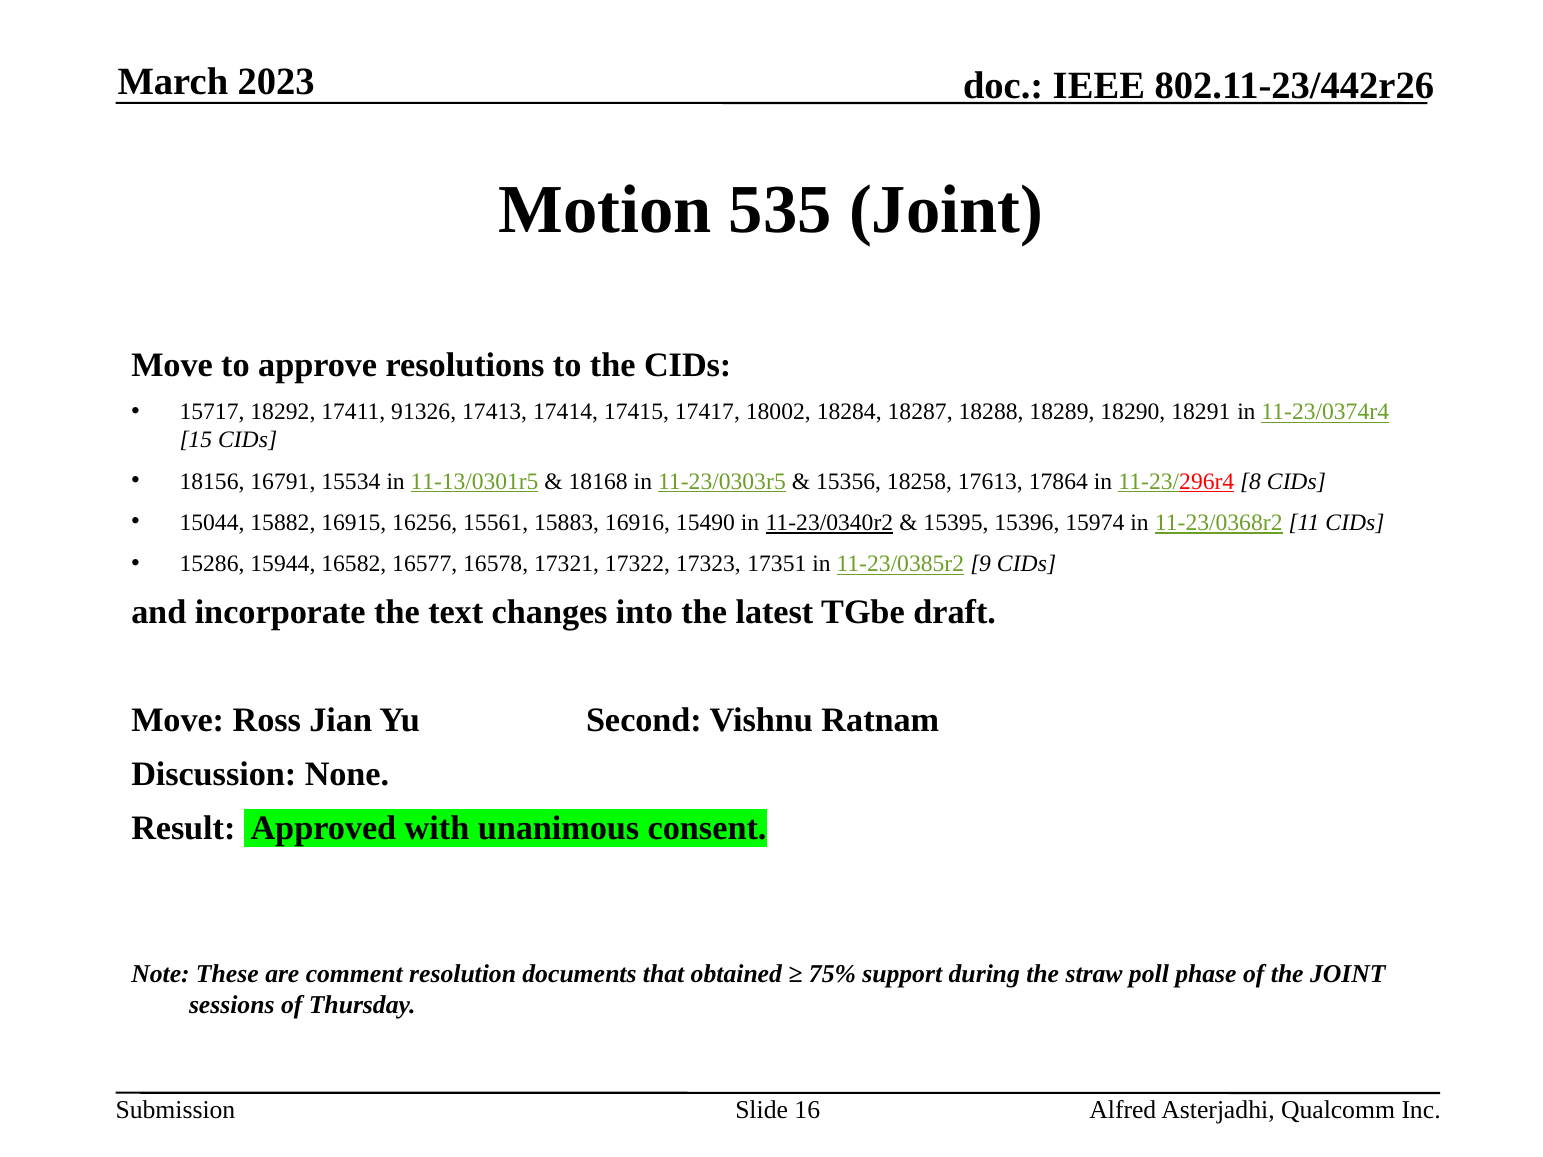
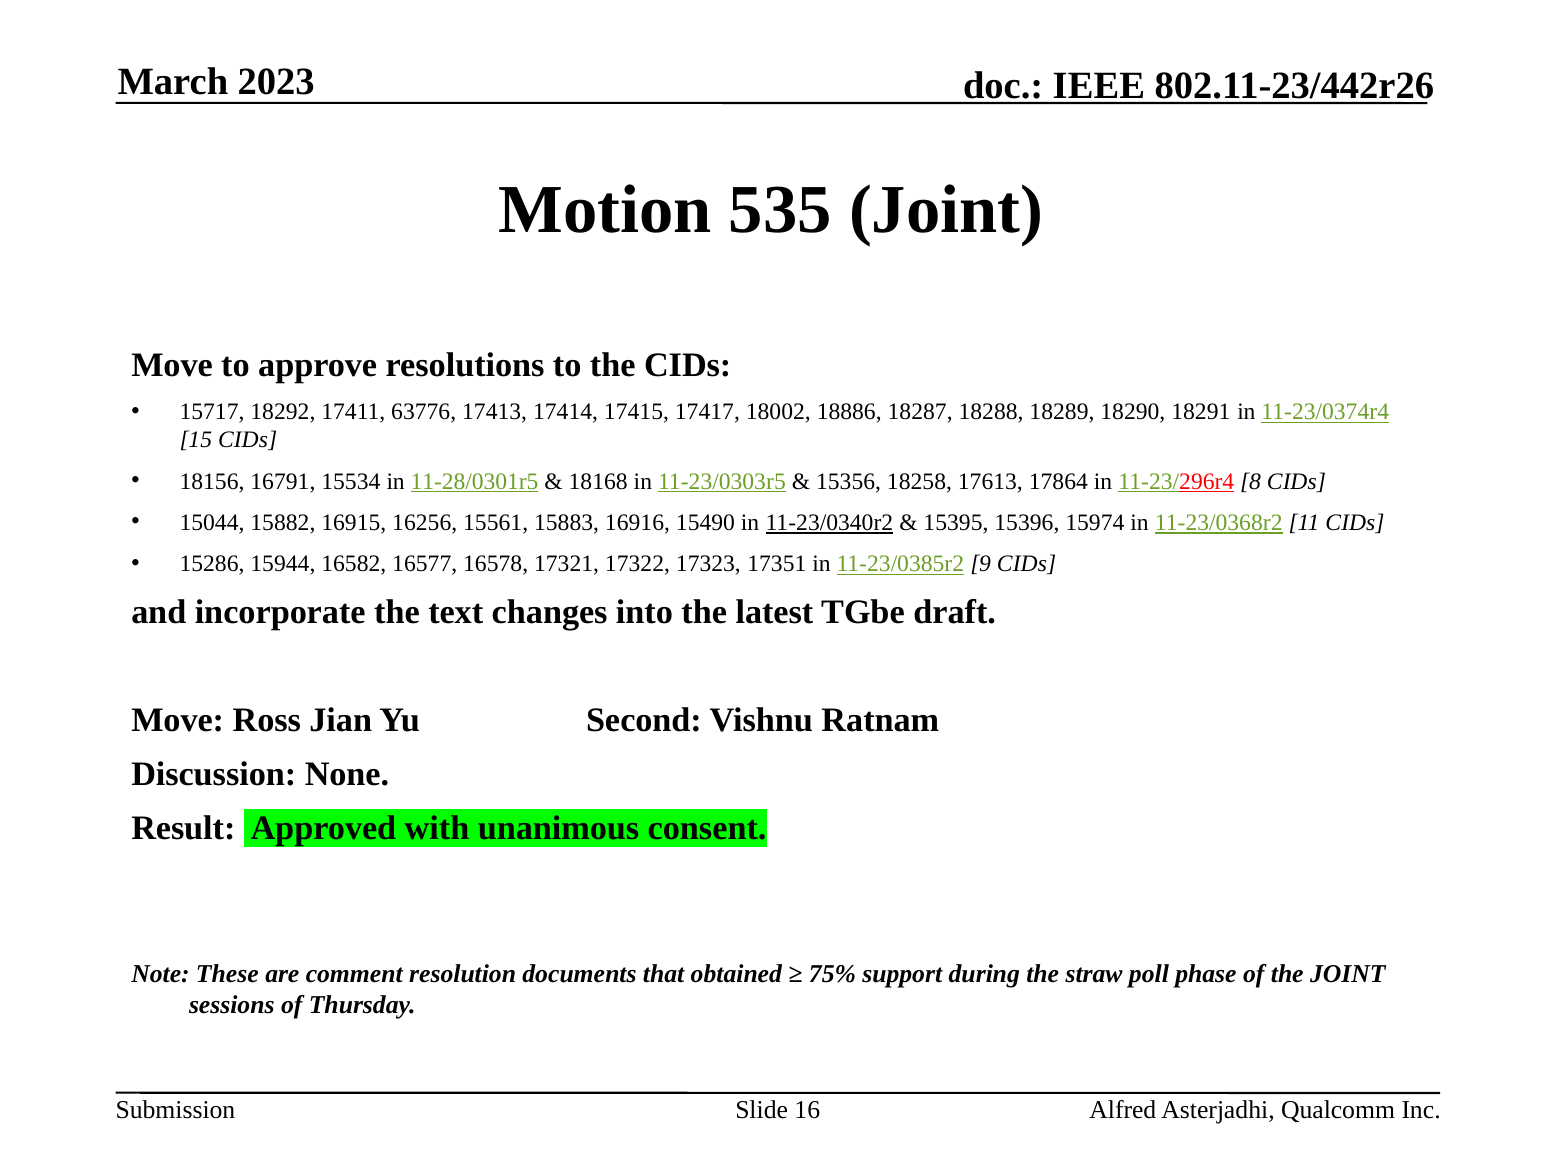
91326: 91326 -> 63776
18284: 18284 -> 18886
11-13/0301r5: 11-13/0301r5 -> 11-28/0301r5
